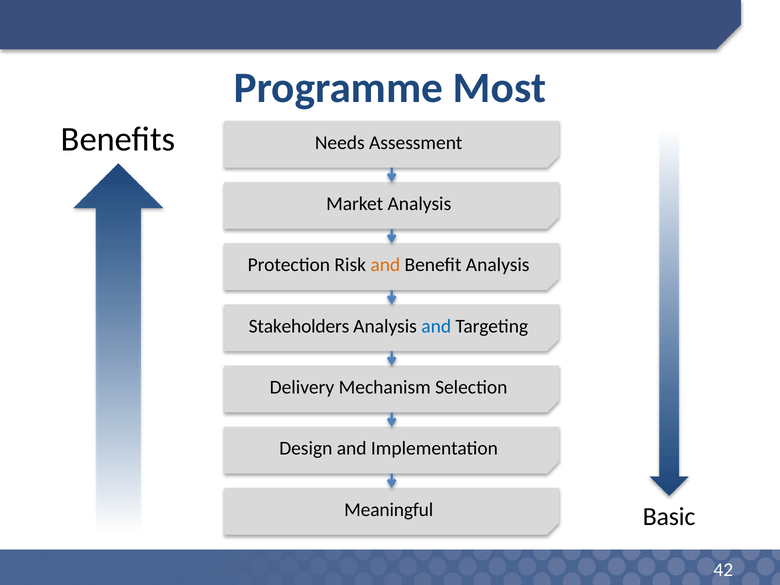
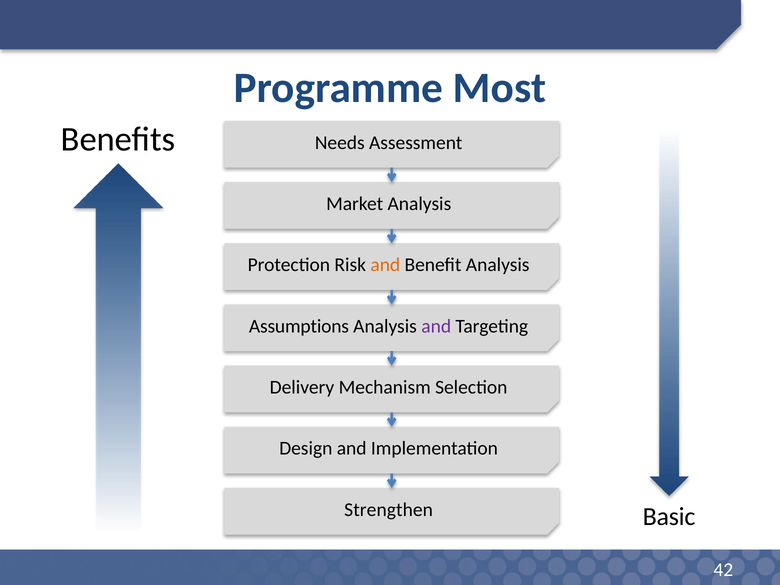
Stakeholders: Stakeholders -> Assumptions
and at (436, 326) colour: blue -> purple
Meaningful: Meaningful -> Strengthen
